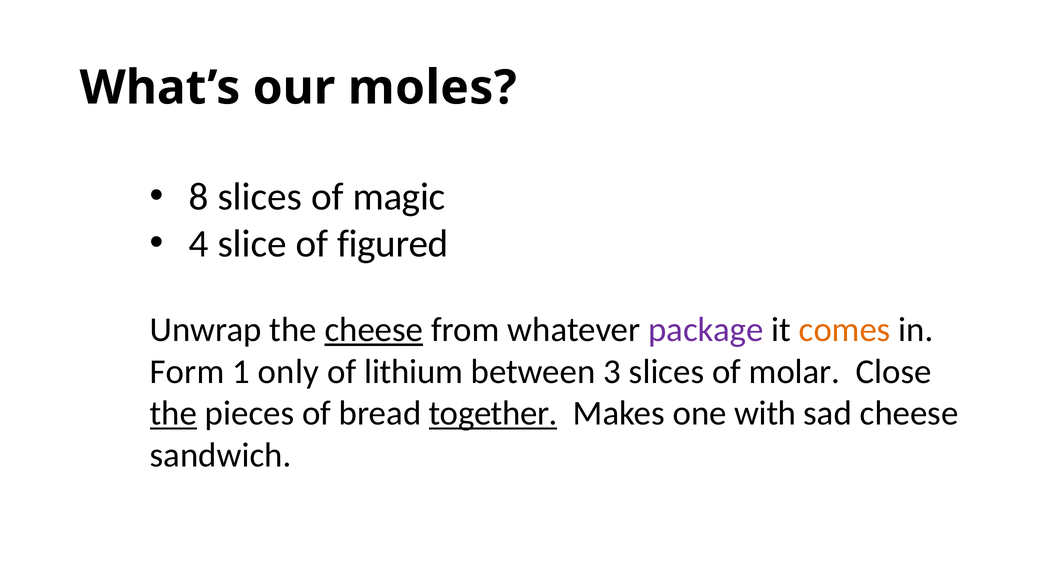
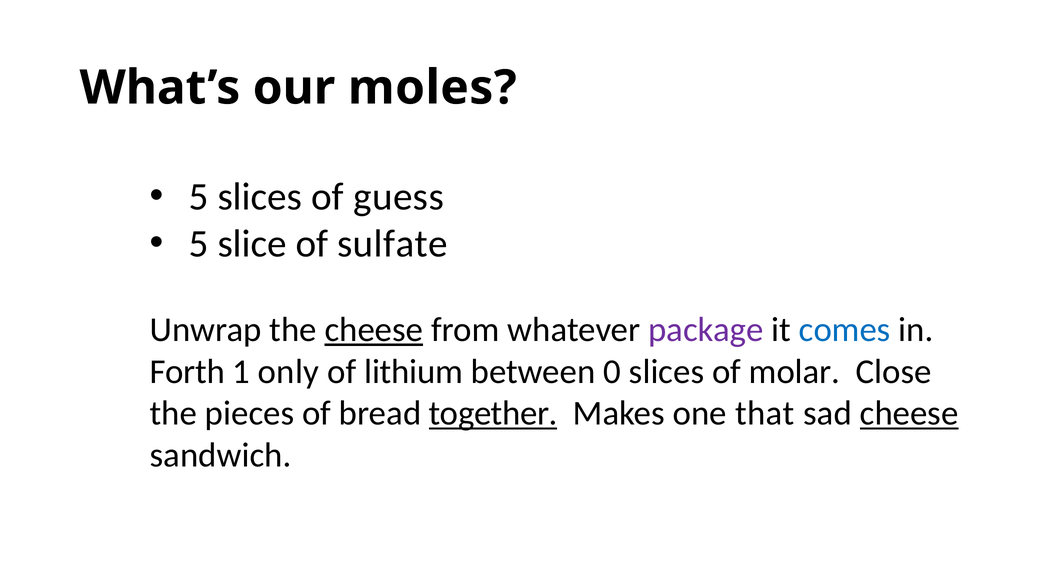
8 at (199, 197): 8 -> 5
magic: magic -> guess
4 at (199, 244): 4 -> 5
figured: figured -> sulfate
comes colour: orange -> blue
Form: Form -> Forth
3: 3 -> 0
the at (173, 413) underline: present -> none
with: with -> that
cheese at (909, 413) underline: none -> present
